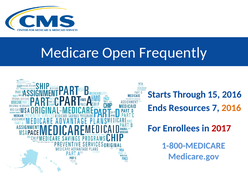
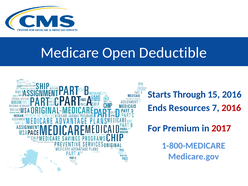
Frequently: Frequently -> Deductible
2016 at (231, 108) colour: orange -> red
Enrollees: Enrollees -> Premium
